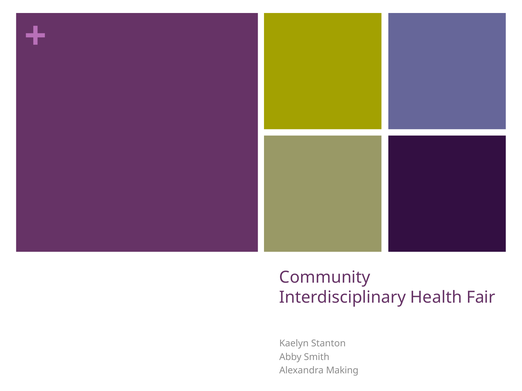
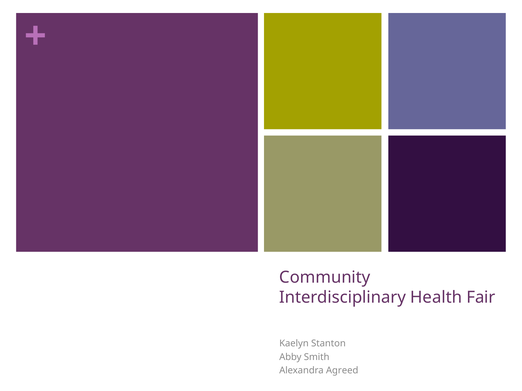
Making: Making -> Agreed
